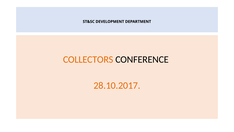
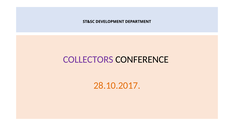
COLLECTORS colour: orange -> purple
